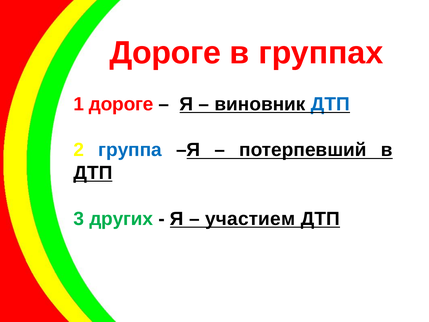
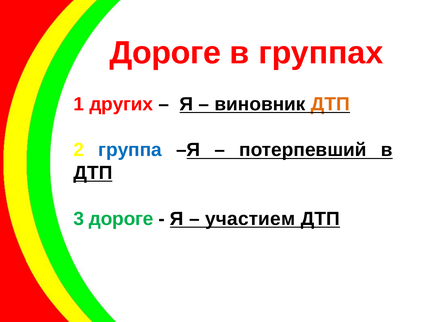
1 дороге: дороге -> других
ДТП at (330, 104) colour: blue -> orange
3 других: других -> дороге
